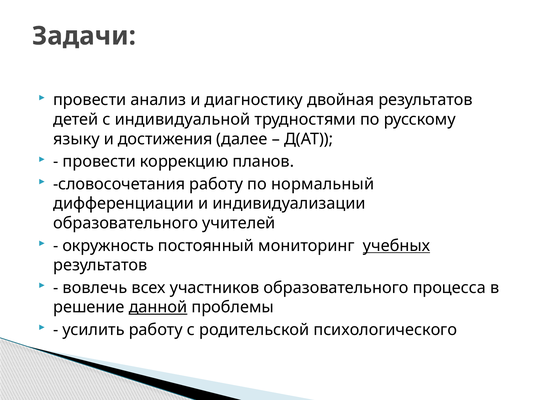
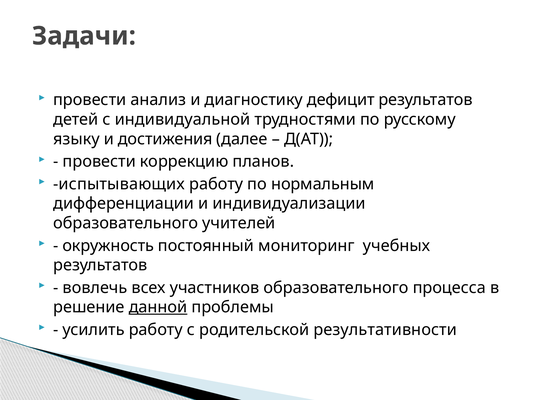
двойная: двойная -> дефицит
словосочетания: словосочетания -> испытывающих
нормальный: нормальный -> нормальным
учебных underline: present -> none
психологического: психологического -> результативности
